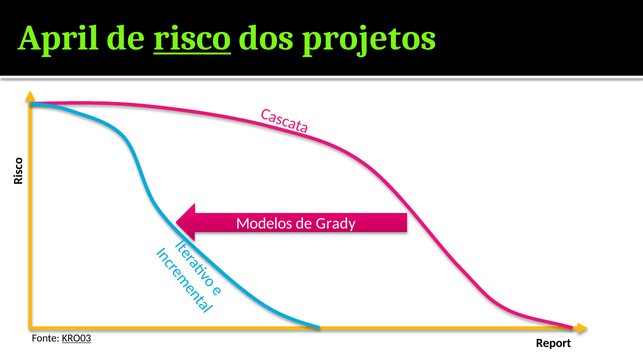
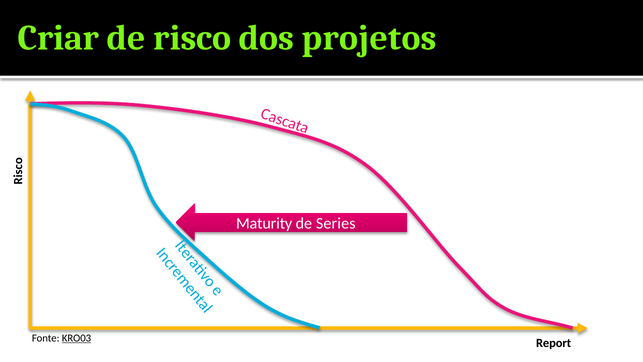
April: April -> Criar
risco underline: present -> none
Modelos: Modelos -> Maturity
Grady: Grady -> Series
